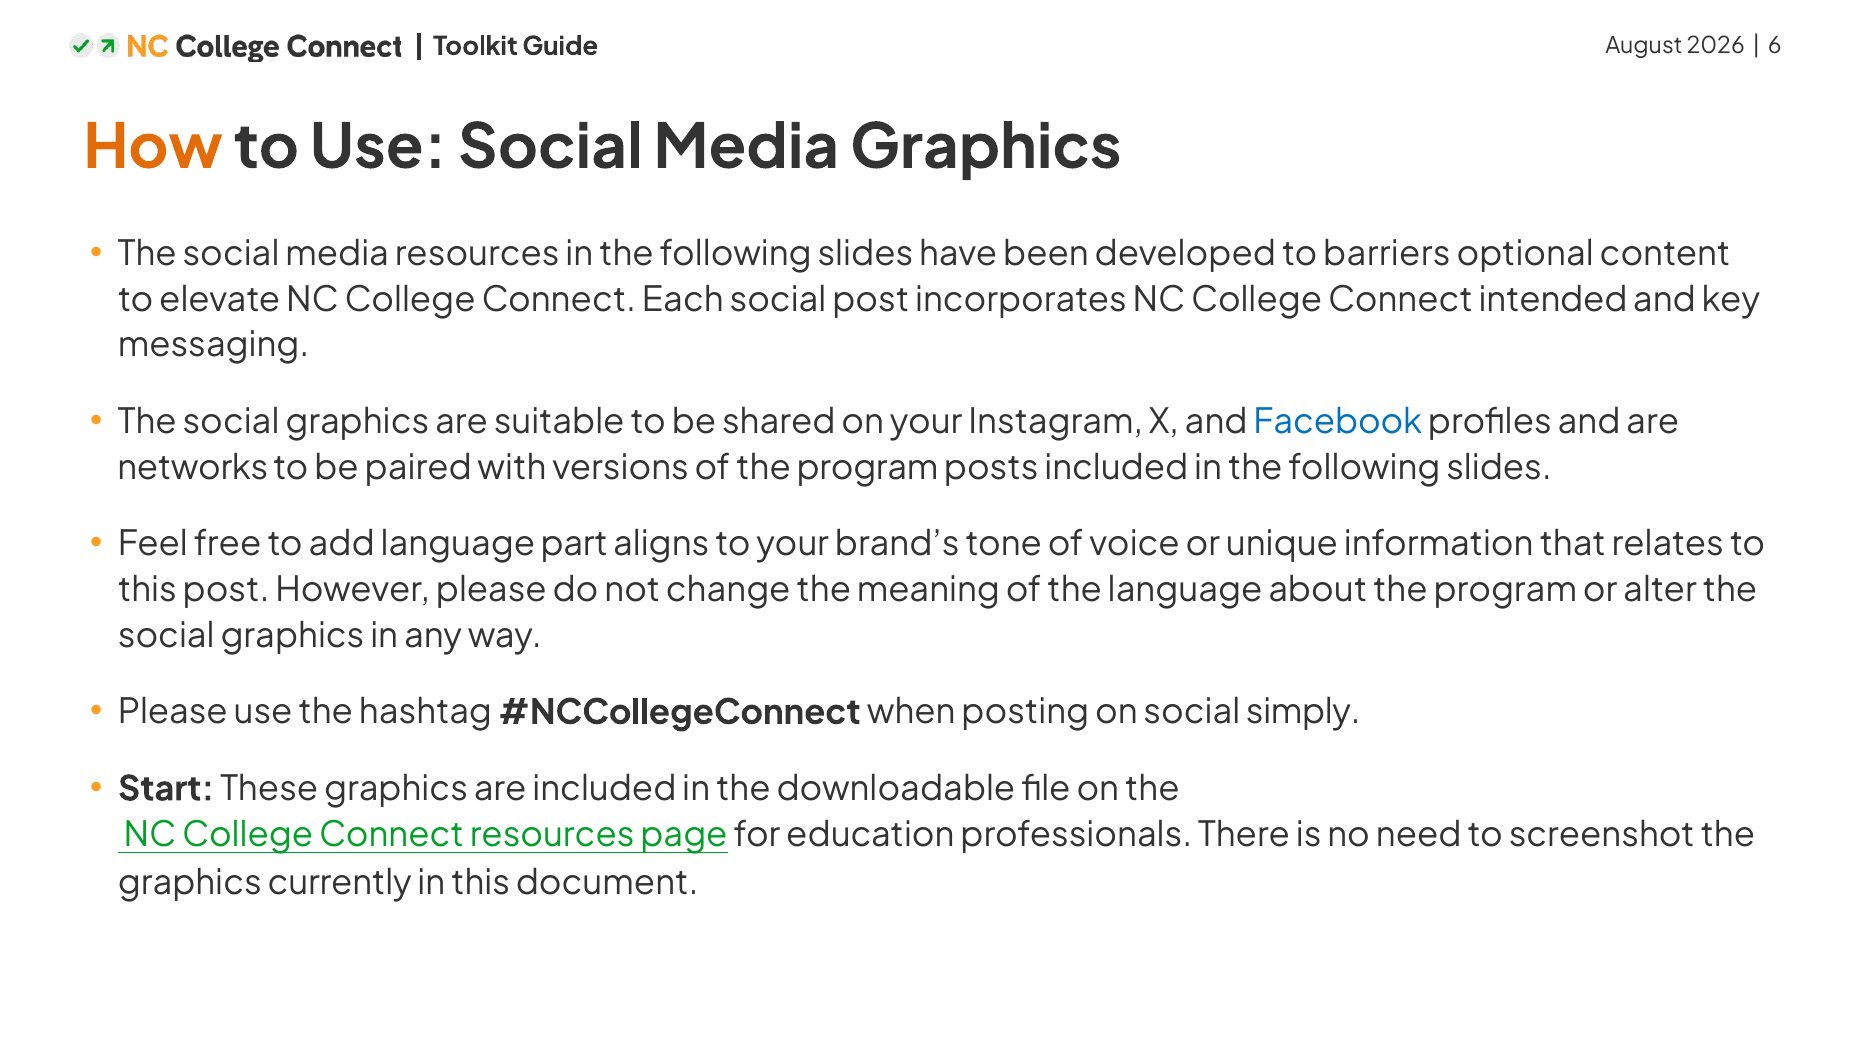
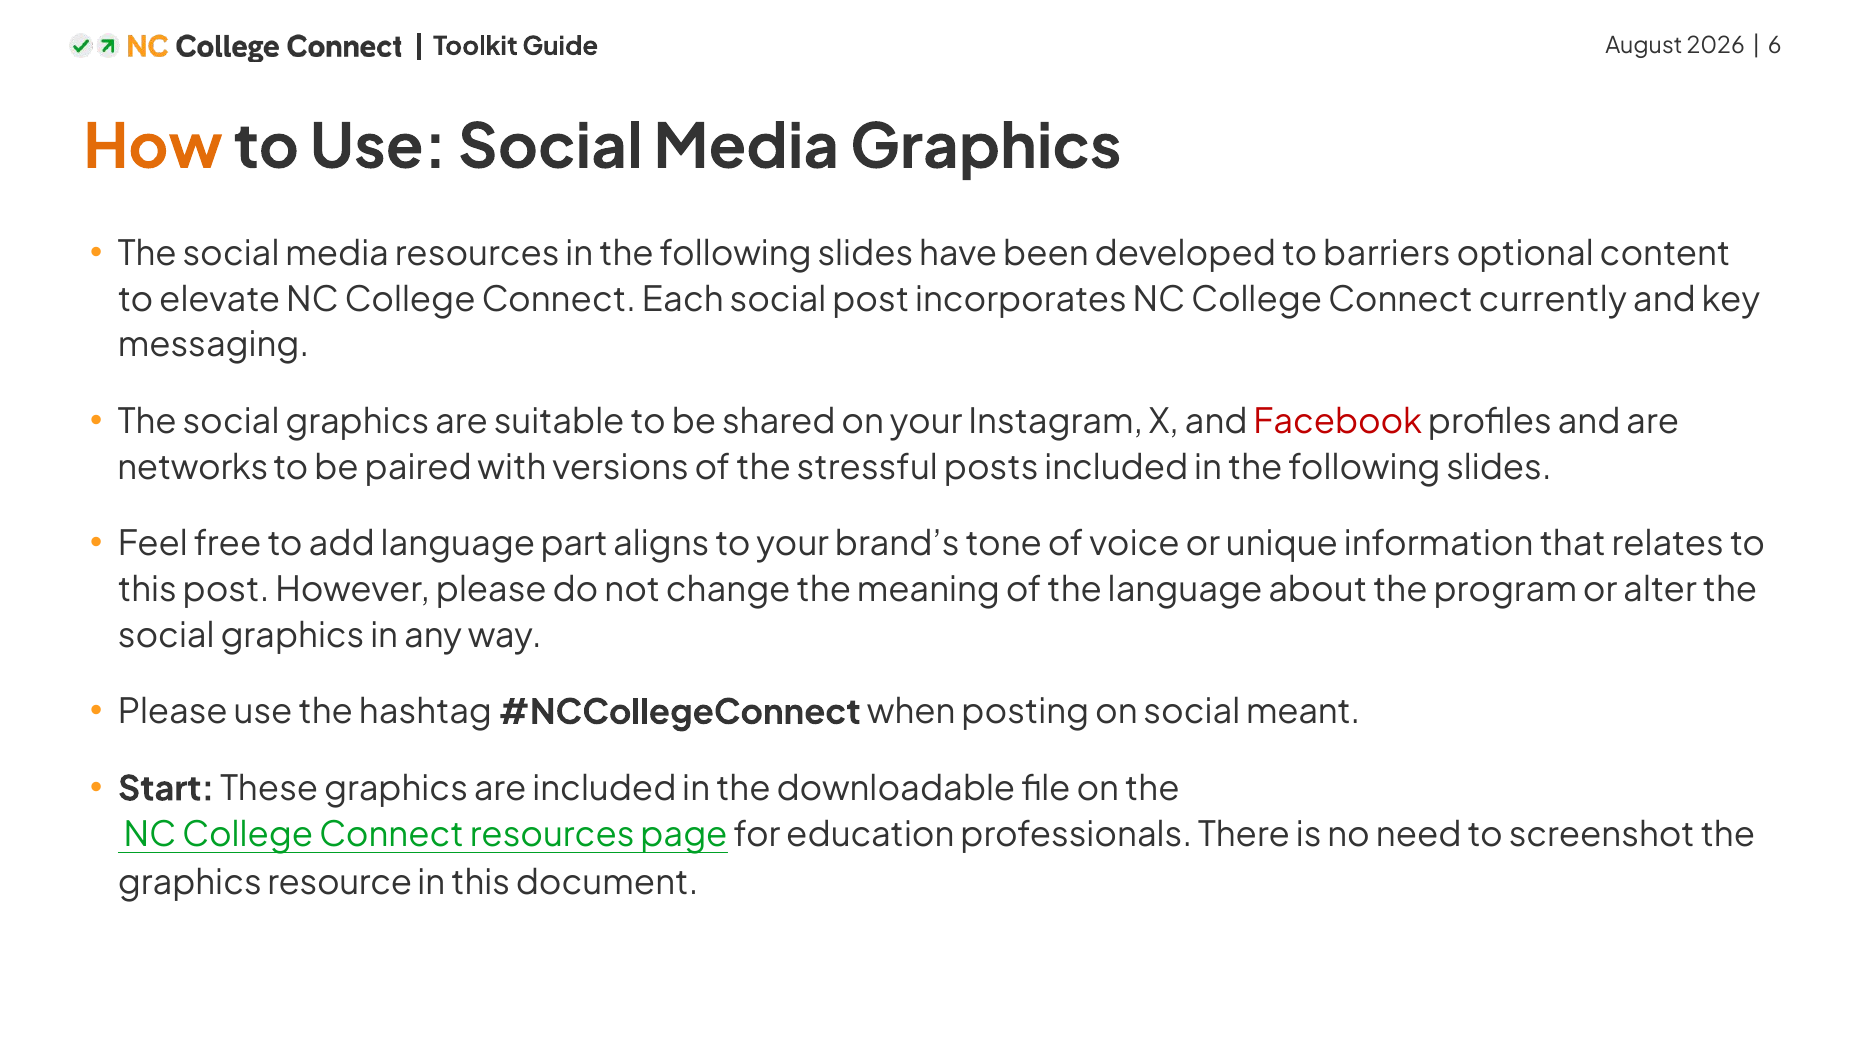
intended: intended -> currently
Facebook colour: blue -> red
of the program: program -> stressful
simply: simply -> meant
currently: currently -> resource
